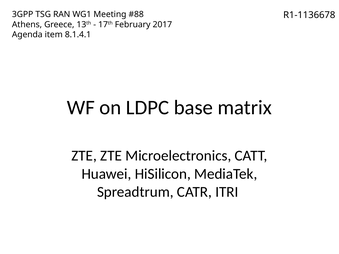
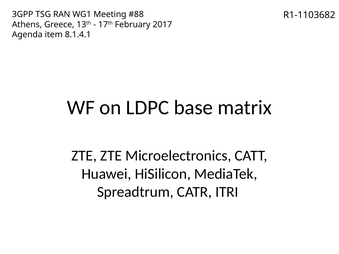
R1-1136678: R1-1136678 -> R1-1103682
